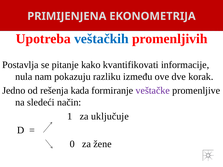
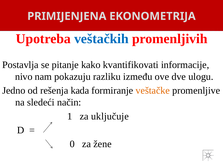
nula: nula -> nivo
korak: korak -> ulogu
veštačke colour: purple -> orange
